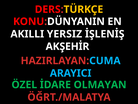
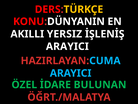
AKŞEHİR at (67, 46): AKŞEHİR -> ARAYICI
OLMAYAN: OLMAYAN -> BULUNAN
